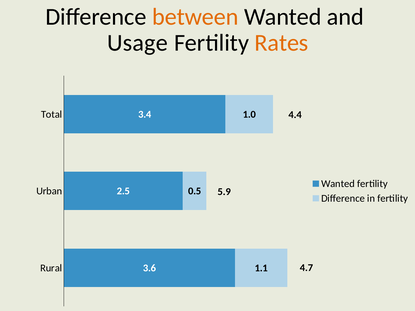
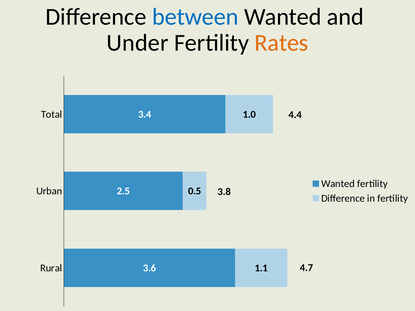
between colour: orange -> blue
Usage: Usage -> Under
5.9: 5.9 -> 3.8
